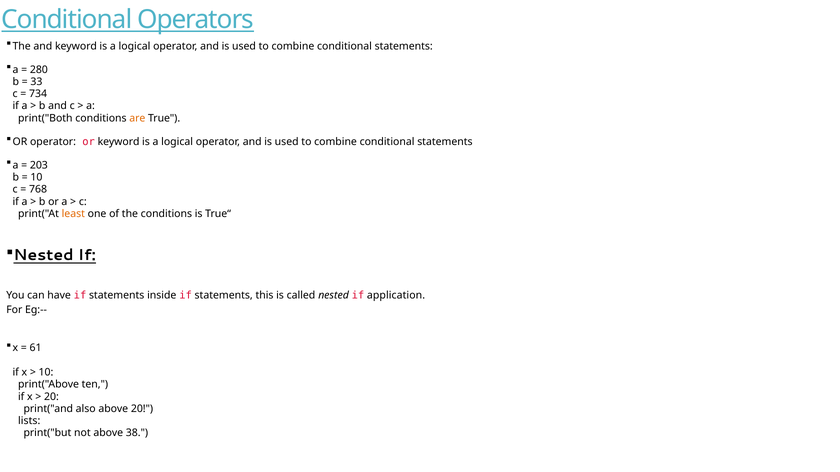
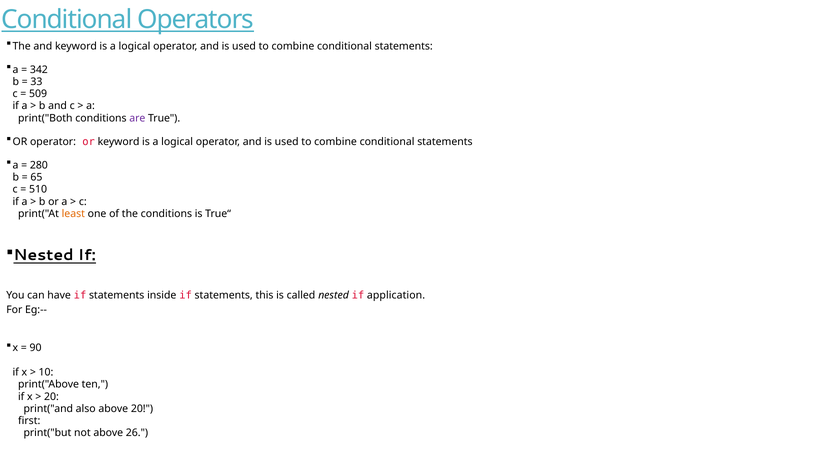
280: 280 -> 342
734: 734 -> 509
are colour: orange -> purple
203: 203 -> 280
10 at (36, 177): 10 -> 65
768: 768 -> 510
61: 61 -> 90
lists: lists -> first
38: 38 -> 26
